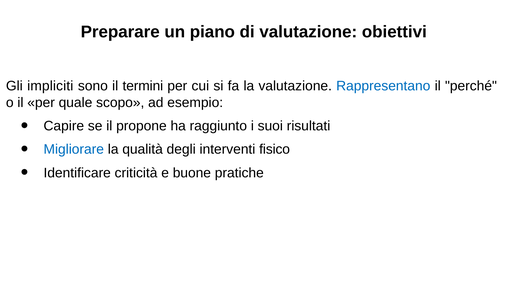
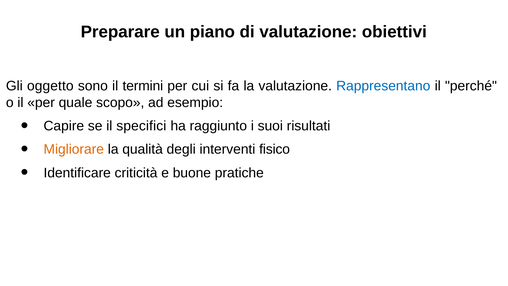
impliciti: impliciti -> oggetto
propone: propone -> specifici
Migliorare colour: blue -> orange
